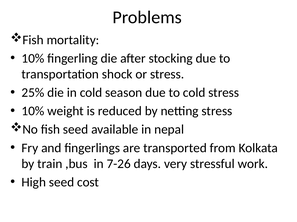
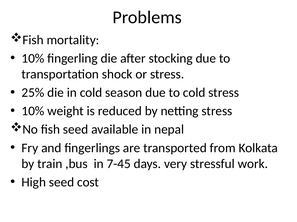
7-26: 7-26 -> 7-45
